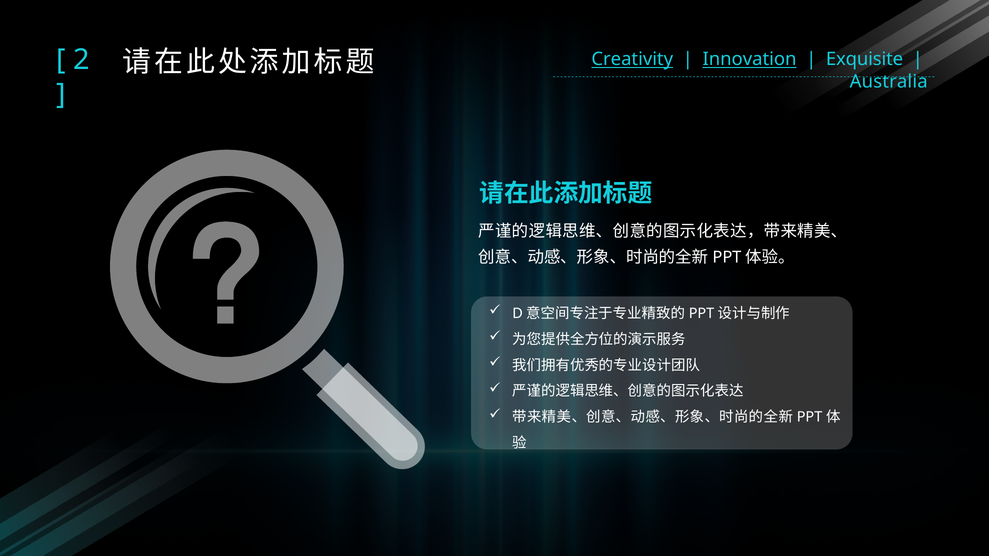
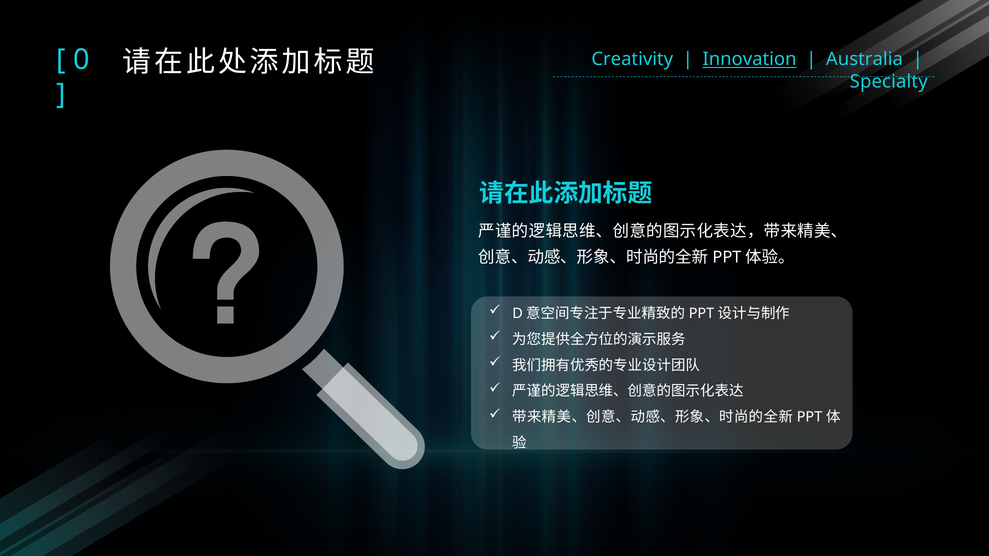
Creativity underline: present -> none
Exquisite: Exquisite -> Australia
2: 2 -> 0
Australia: Australia -> Specialty
